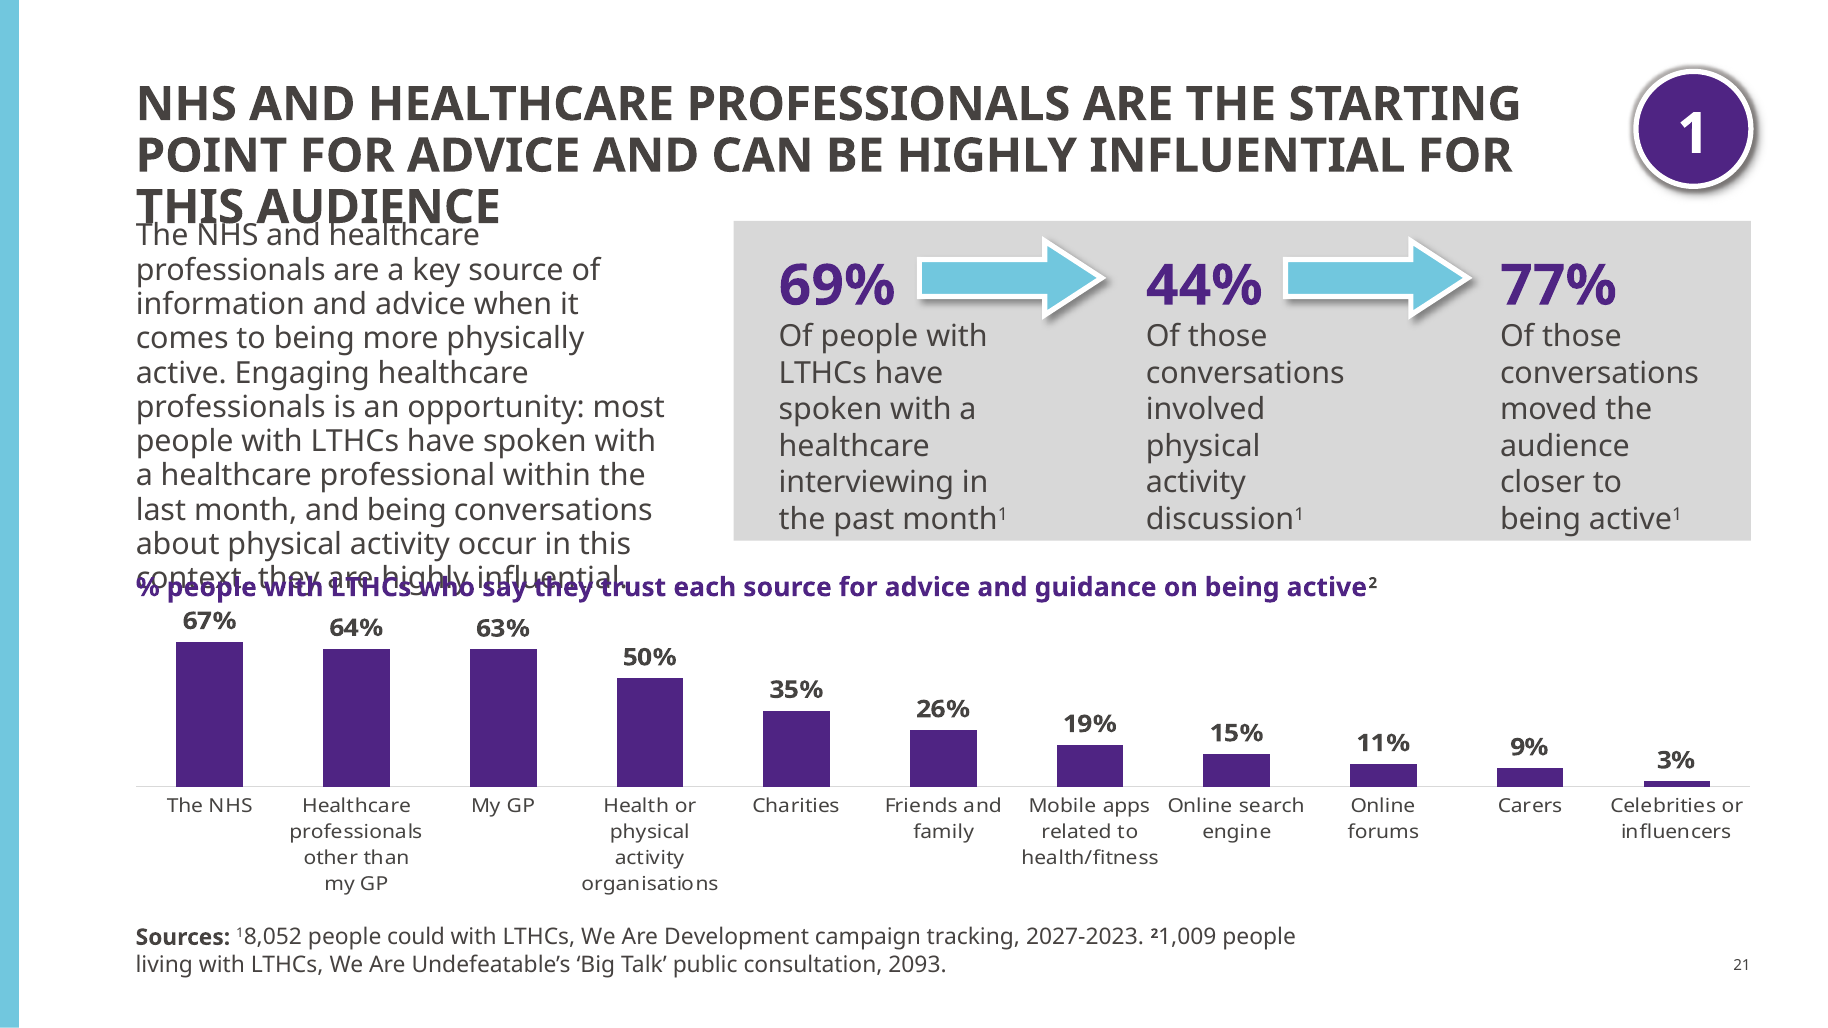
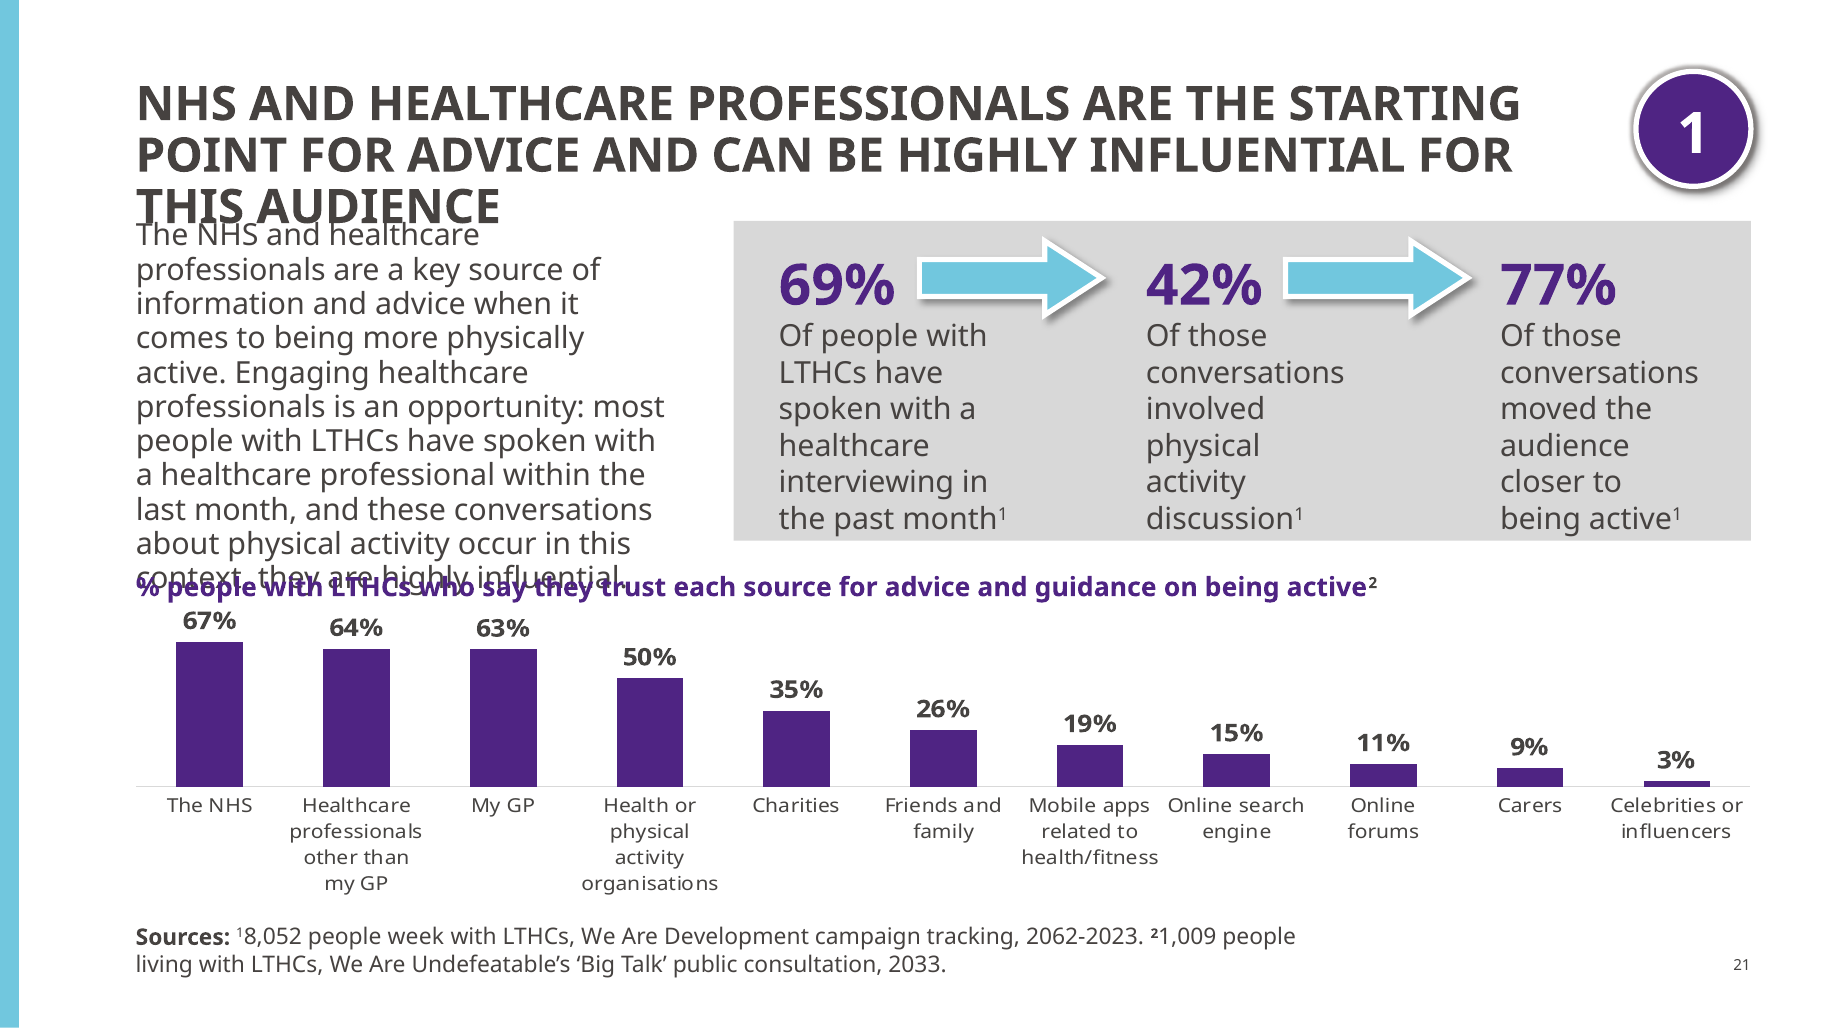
44%: 44% -> 42%
and being: being -> these
could: could -> week
2027-2023: 2027-2023 -> 2062-2023
2093: 2093 -> 2033
